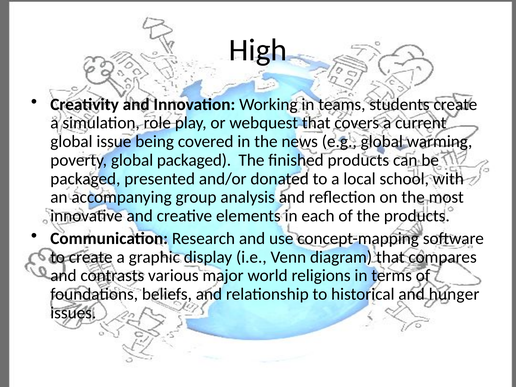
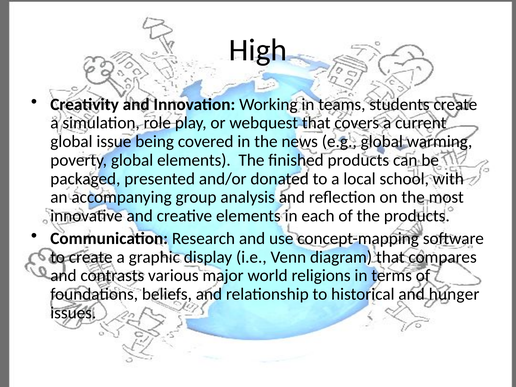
global packaged: packaged -> elements
